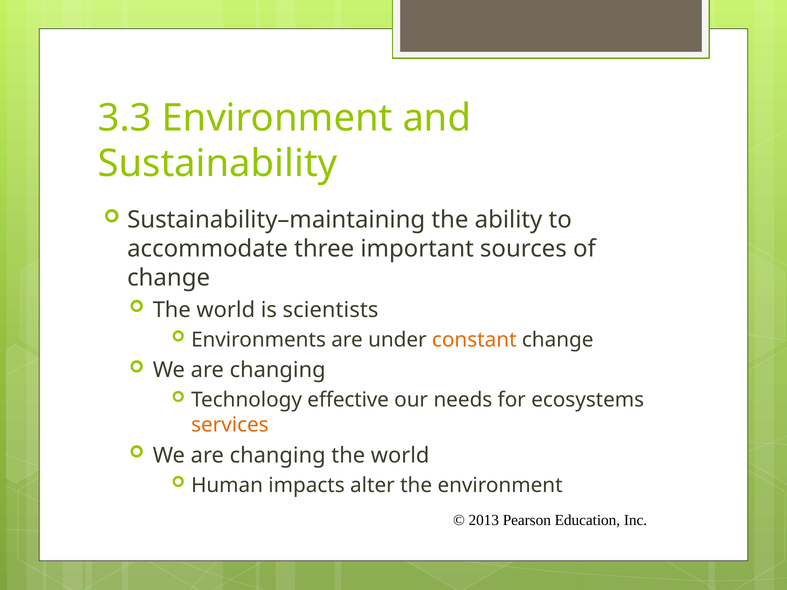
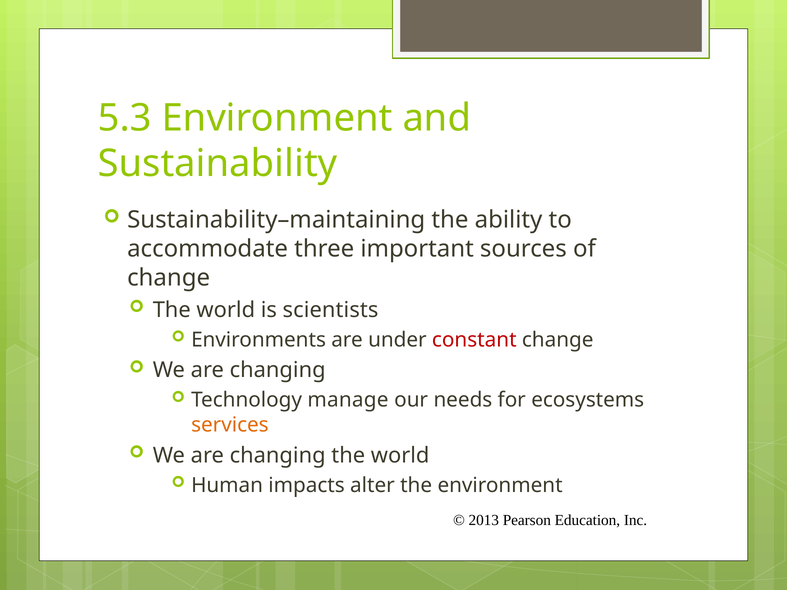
3.3: 3.3 -> 5.3
constant colour: orange -> red
effective: effective -> manage
